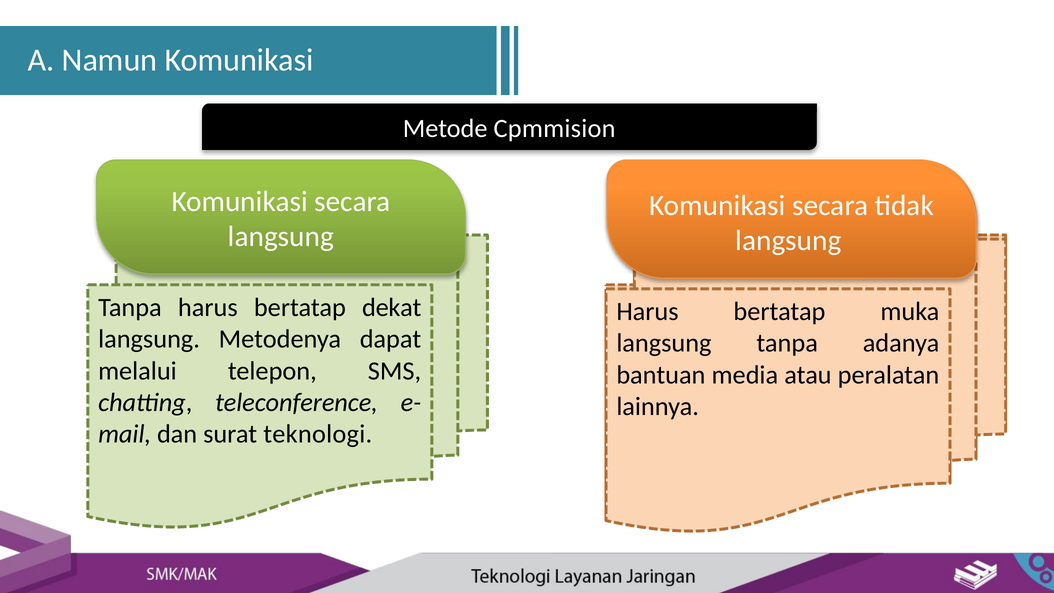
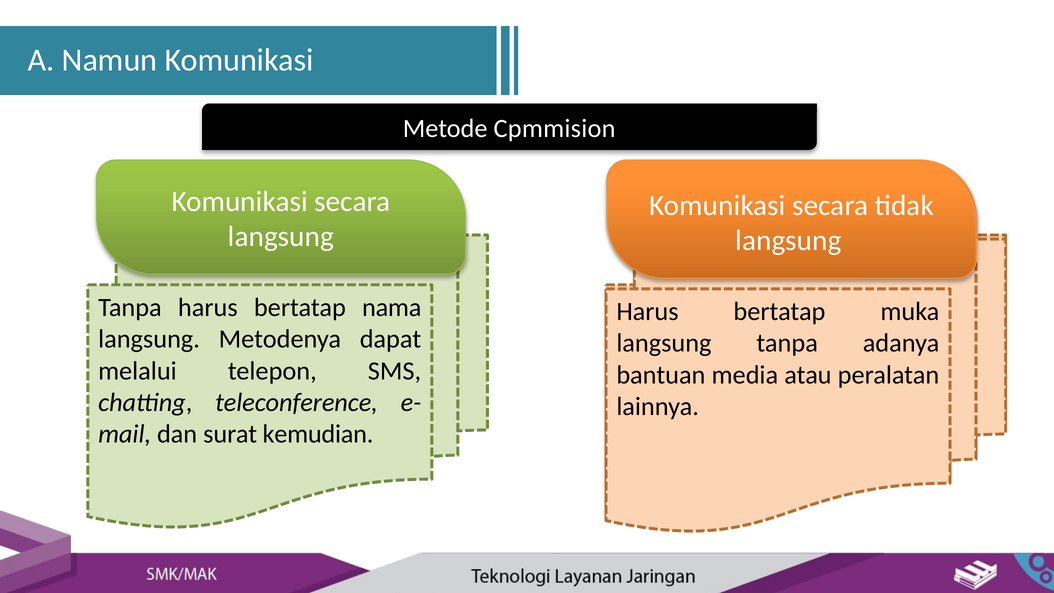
dekat: dekat -> nama
teknologi: teknologi -> kemudian
